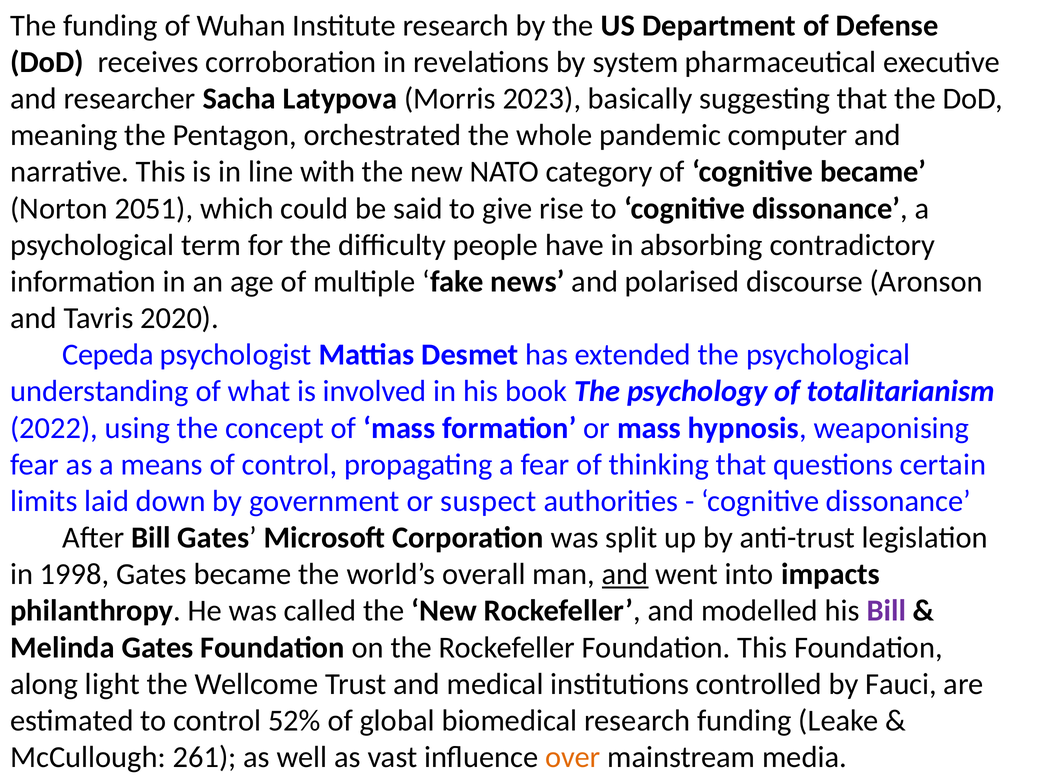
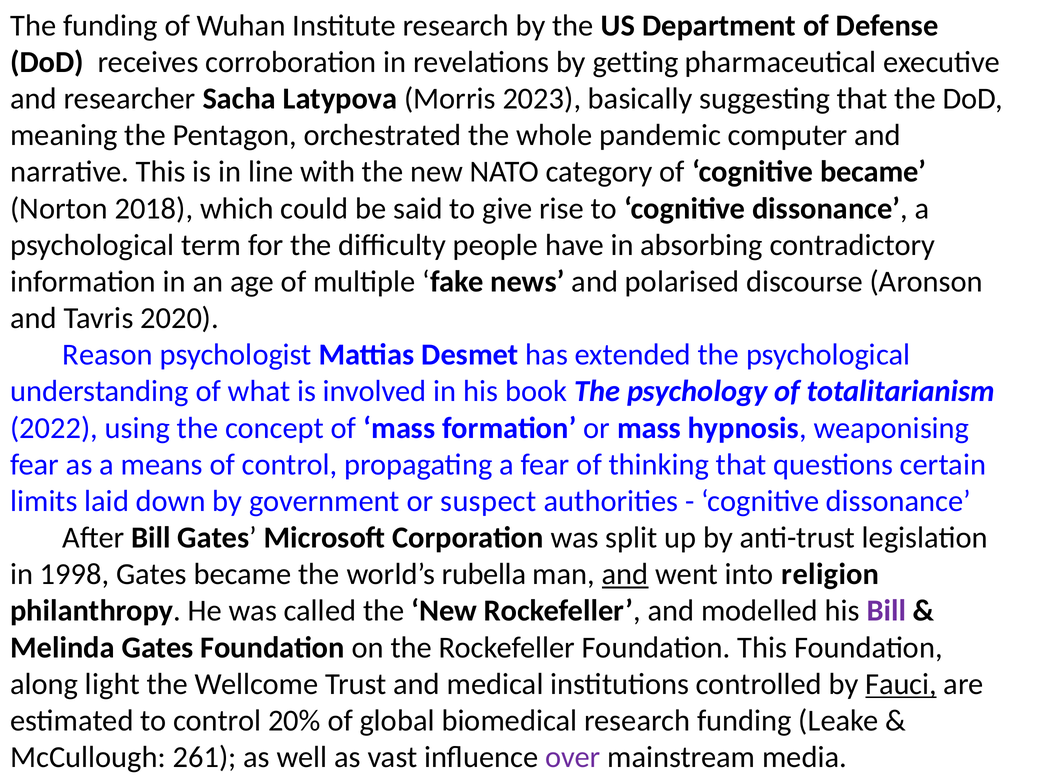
system: system -> getting
2051: 2051 -> 2018
Cepeda: Cepeda -> Reason
overall: overall -> rubella
impacts: impacts -> religion
Fauci underline: none -> present
52%: 52% -> 20%
over colour: orange -> purple
